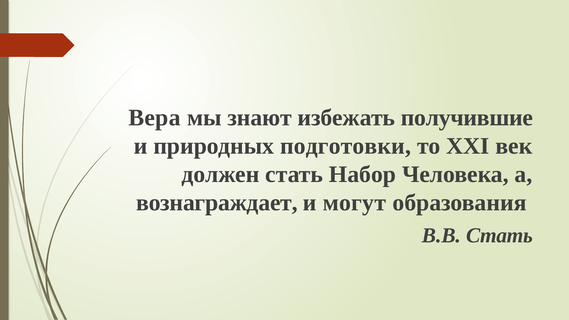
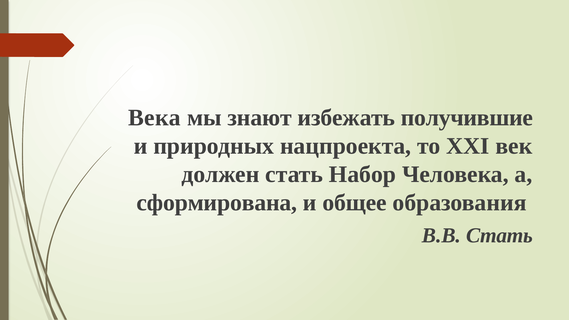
Вера: Вера -> Века
подготовки: подготовки -> нацпроекта
вознаграждает: вознаграждает -> сформирована
могут: могут -> общее
